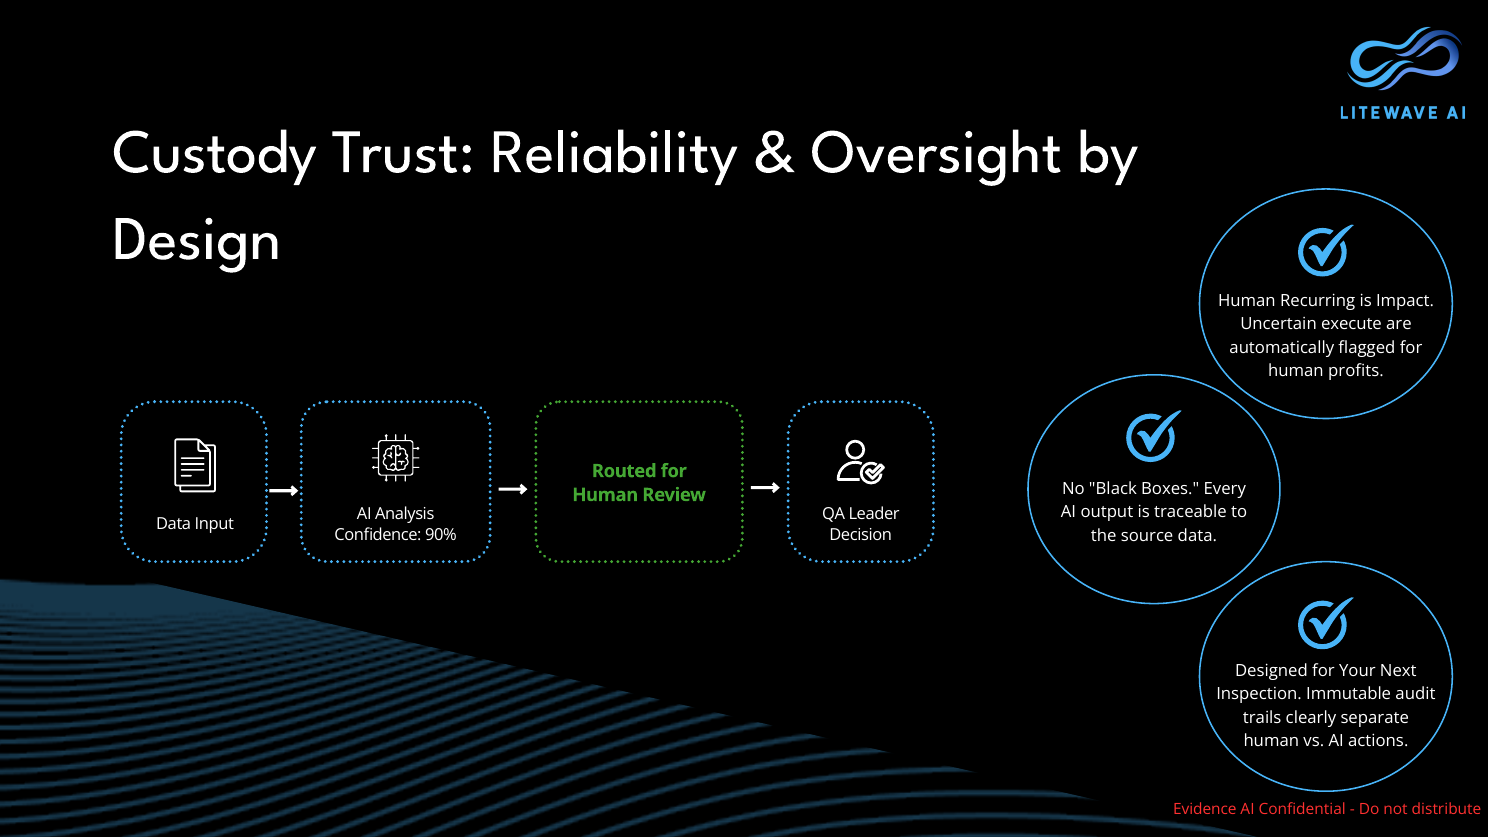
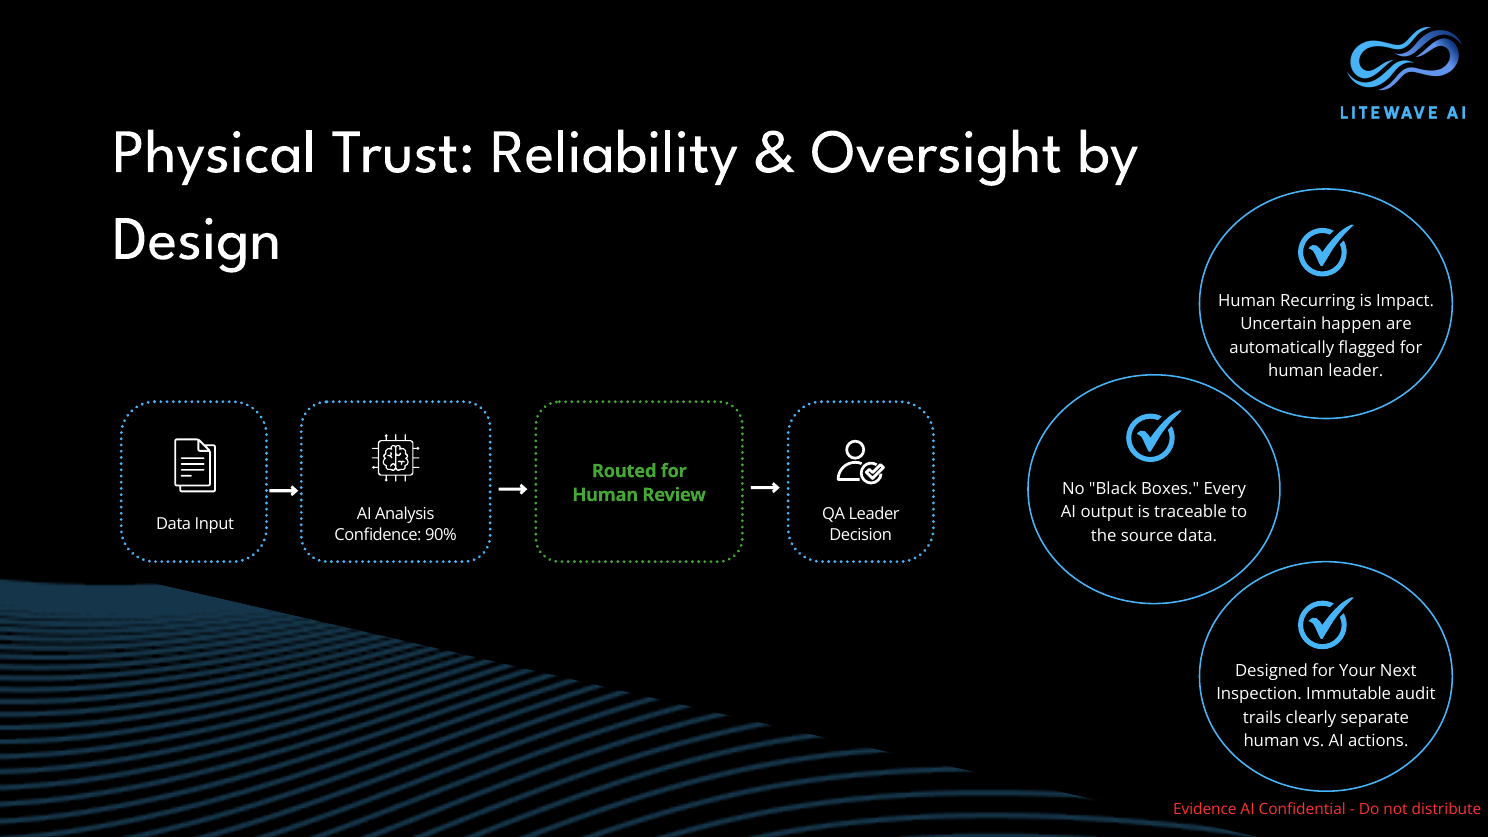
Custody: Custody -> Physical
execute: execute -> happen
human profits: profits -> leader
